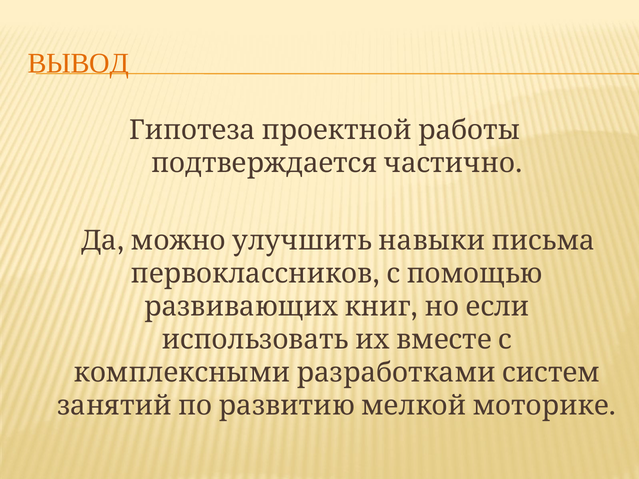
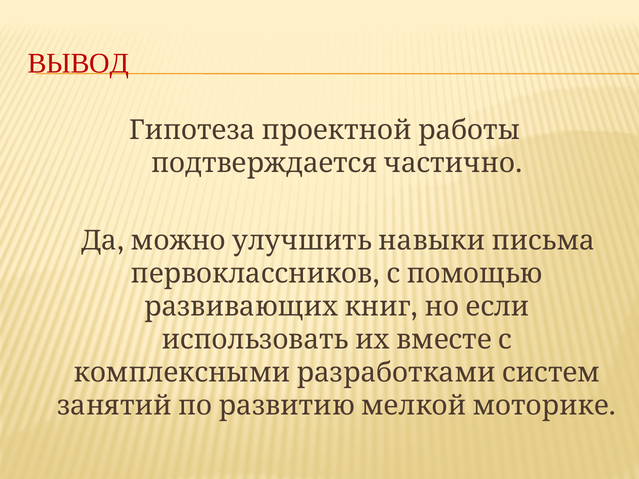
ВЫВОД colour: orange -> red
